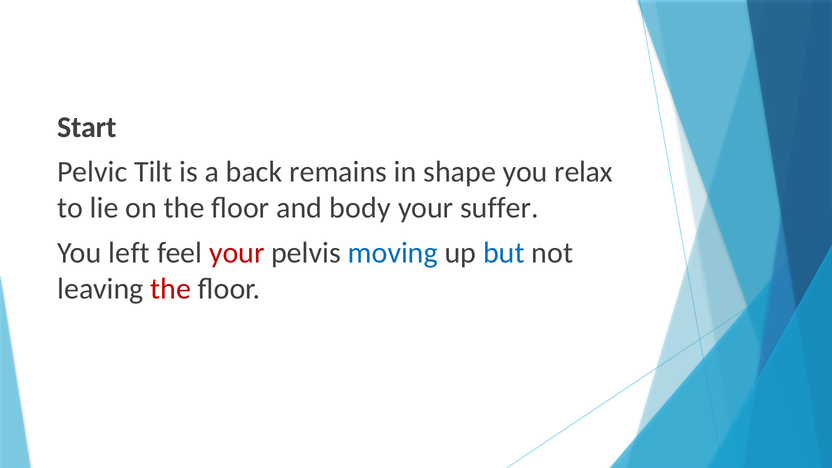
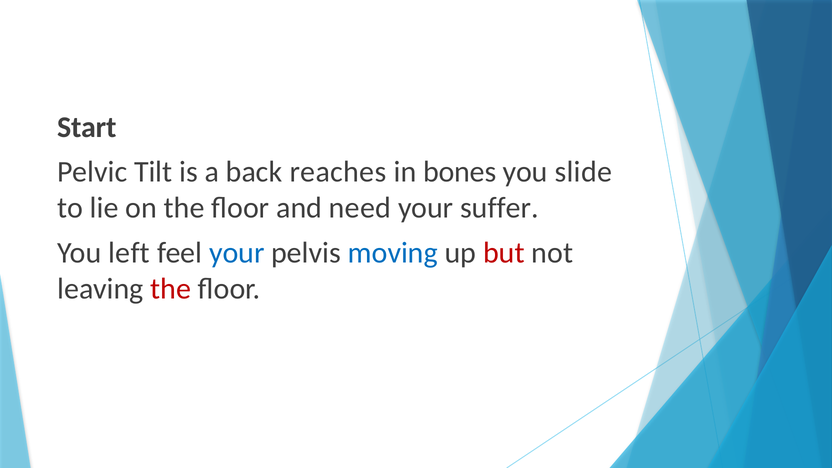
remains: remains -> reaches
shape: shape -> bones
relax: relax -> slide
body: body -> need
your at (237, 253) colour: red -> blue
but colour: blue -> red
